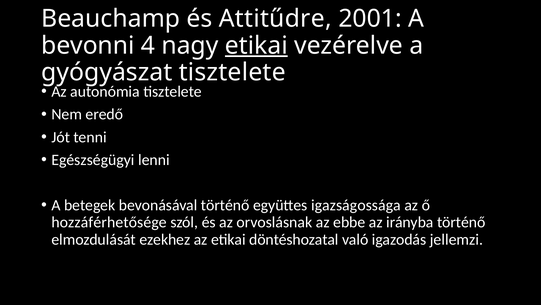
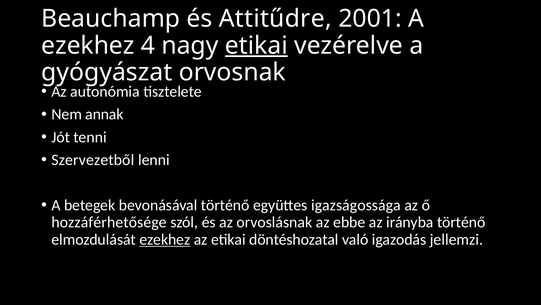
bevonni at (88, 45): bevonni -> ezekhez
tisztelete at (232, 72): tisztelete -> orvosnak
eredő: eredő -> annak
Egészségügyi: Egészségügyi -> Szervezetből
ezekhez at (165, 239) underline: none -> present
